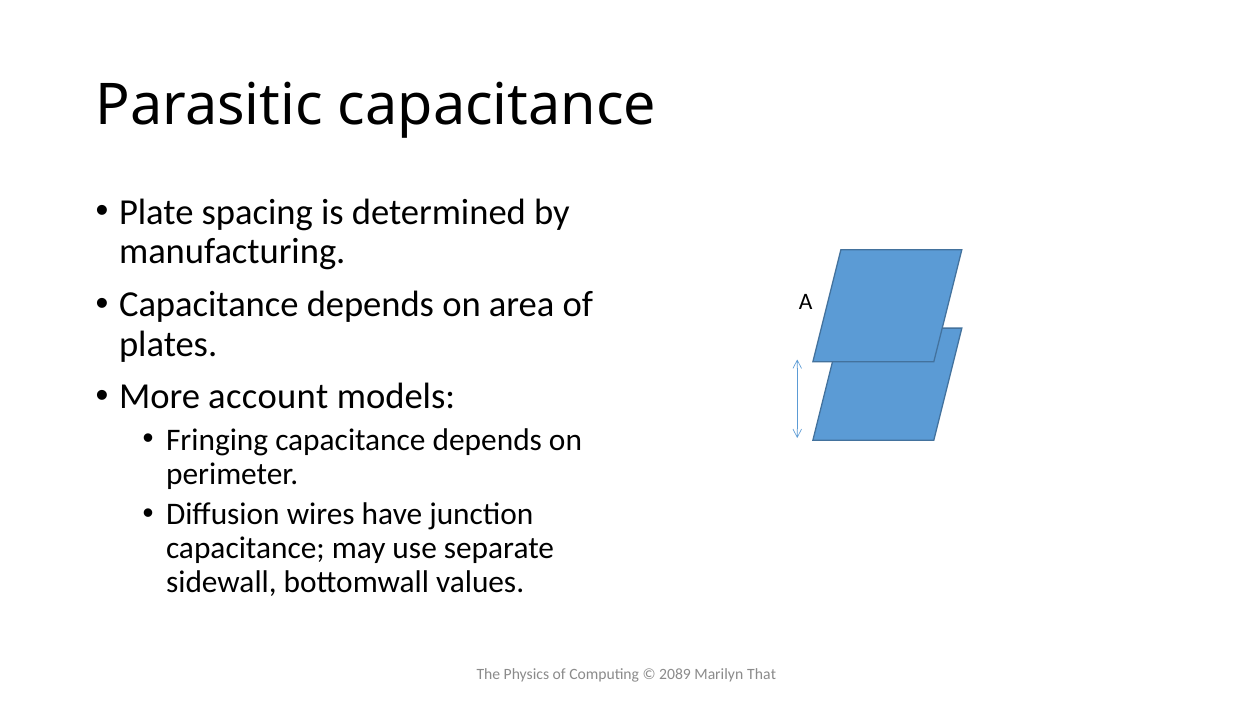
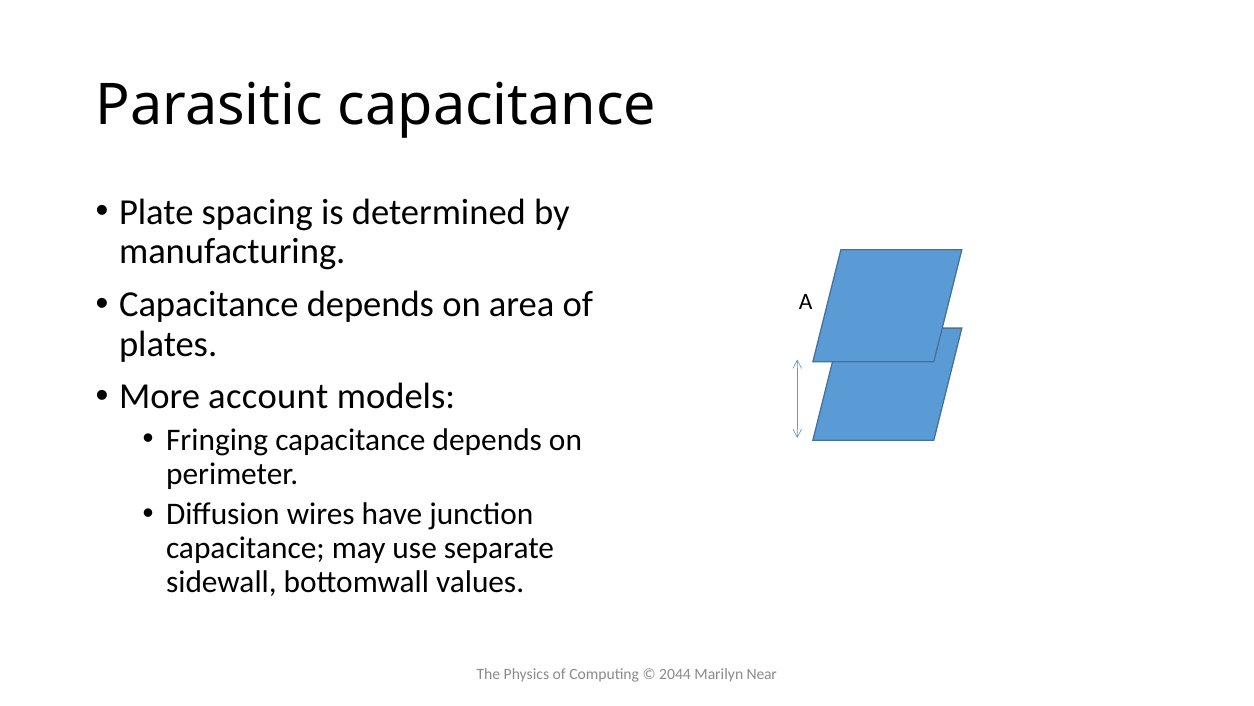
2089: 2089 -> 2044
That: That -> Near
